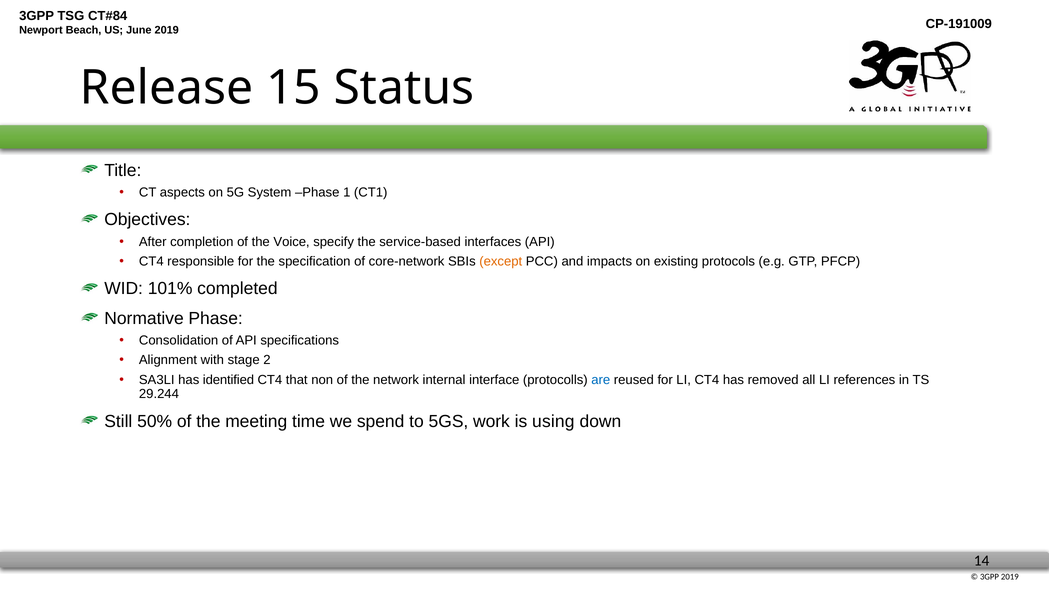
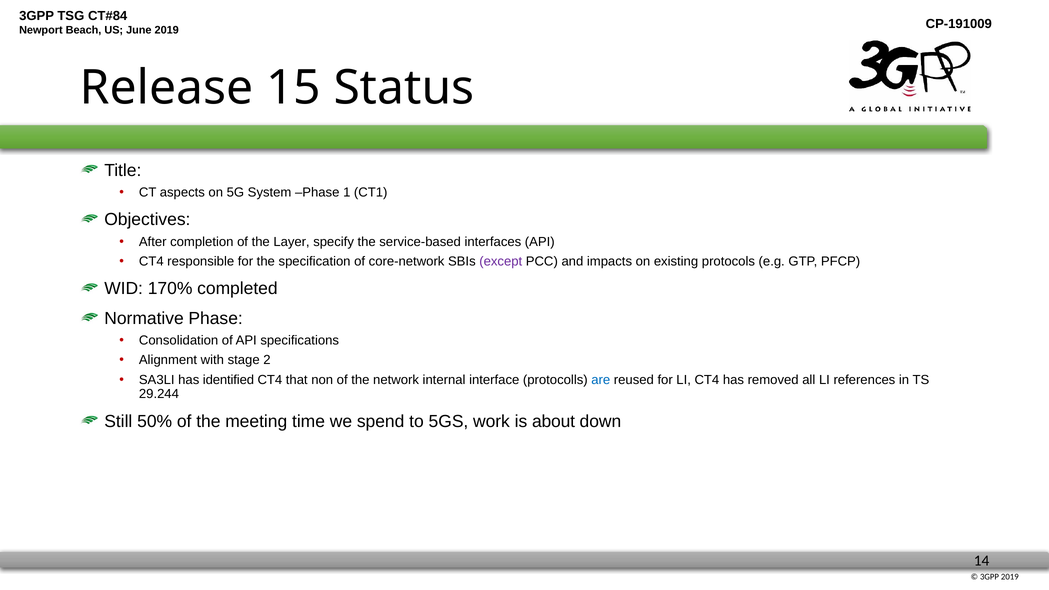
Voice: Voice -> Layer
except colour: orange -> purple
101%: 101% -> 170%
using: using -> about
